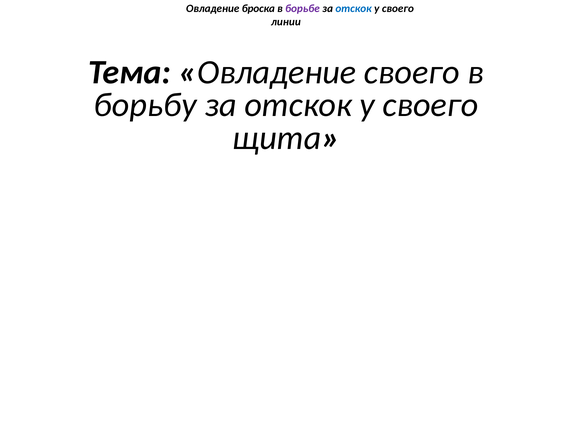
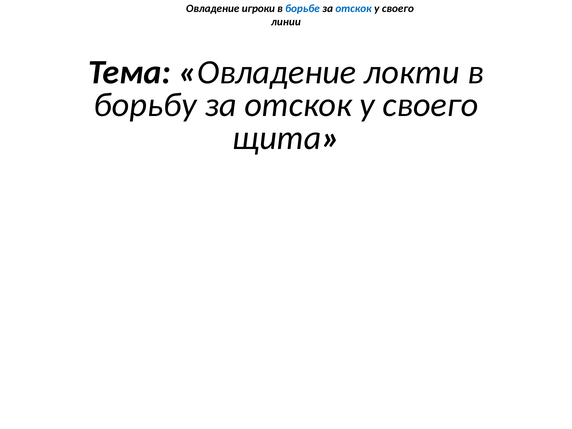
броска: броска -> игроки
борьбе colour: purple -> blue
Овладение своего: своего -> локти
